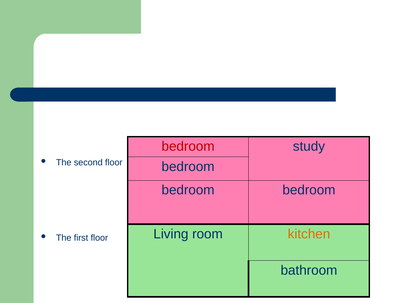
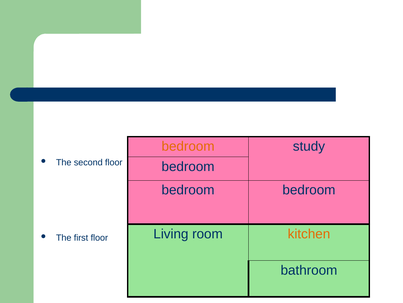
bedroom at (188, 146) colour: red -> orange
